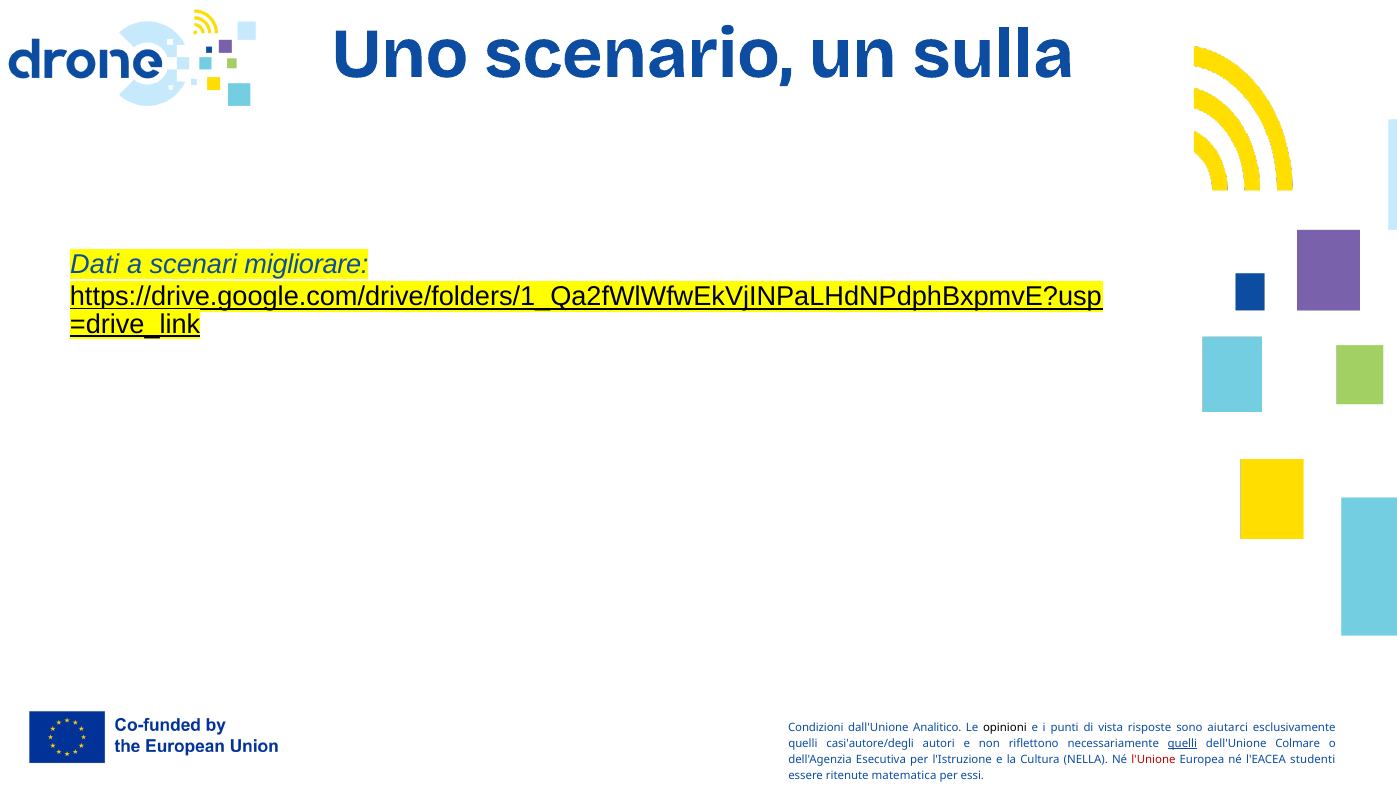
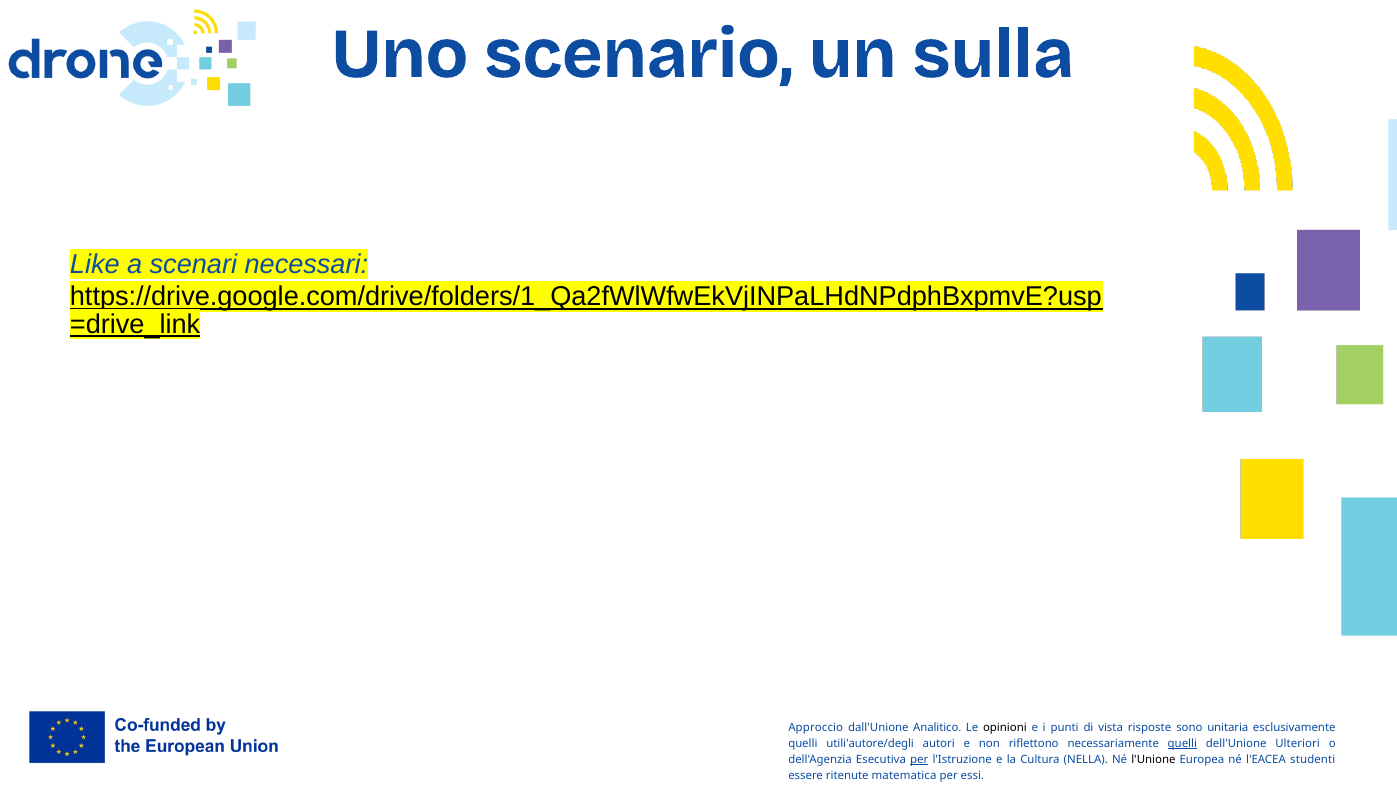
Dati: Dati -> Like
migliorare: migliorare -> necessari
Condizioni: Condizioni -> Approccio
aiutarci: aiutarci -> unitaria
casi'autore/degli: casi'autore/degli -> utili'autore/degli
Colmare: Colmare -> Ulteriori
per at (919, 759) underline: none -> present
l'Unione colour: red -> black
